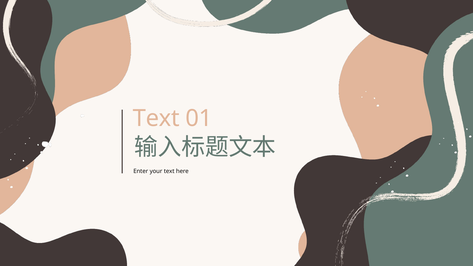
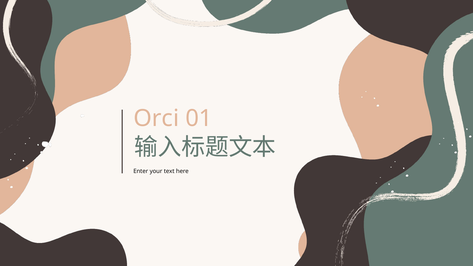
Text at (156, 118): Text -> Orci
